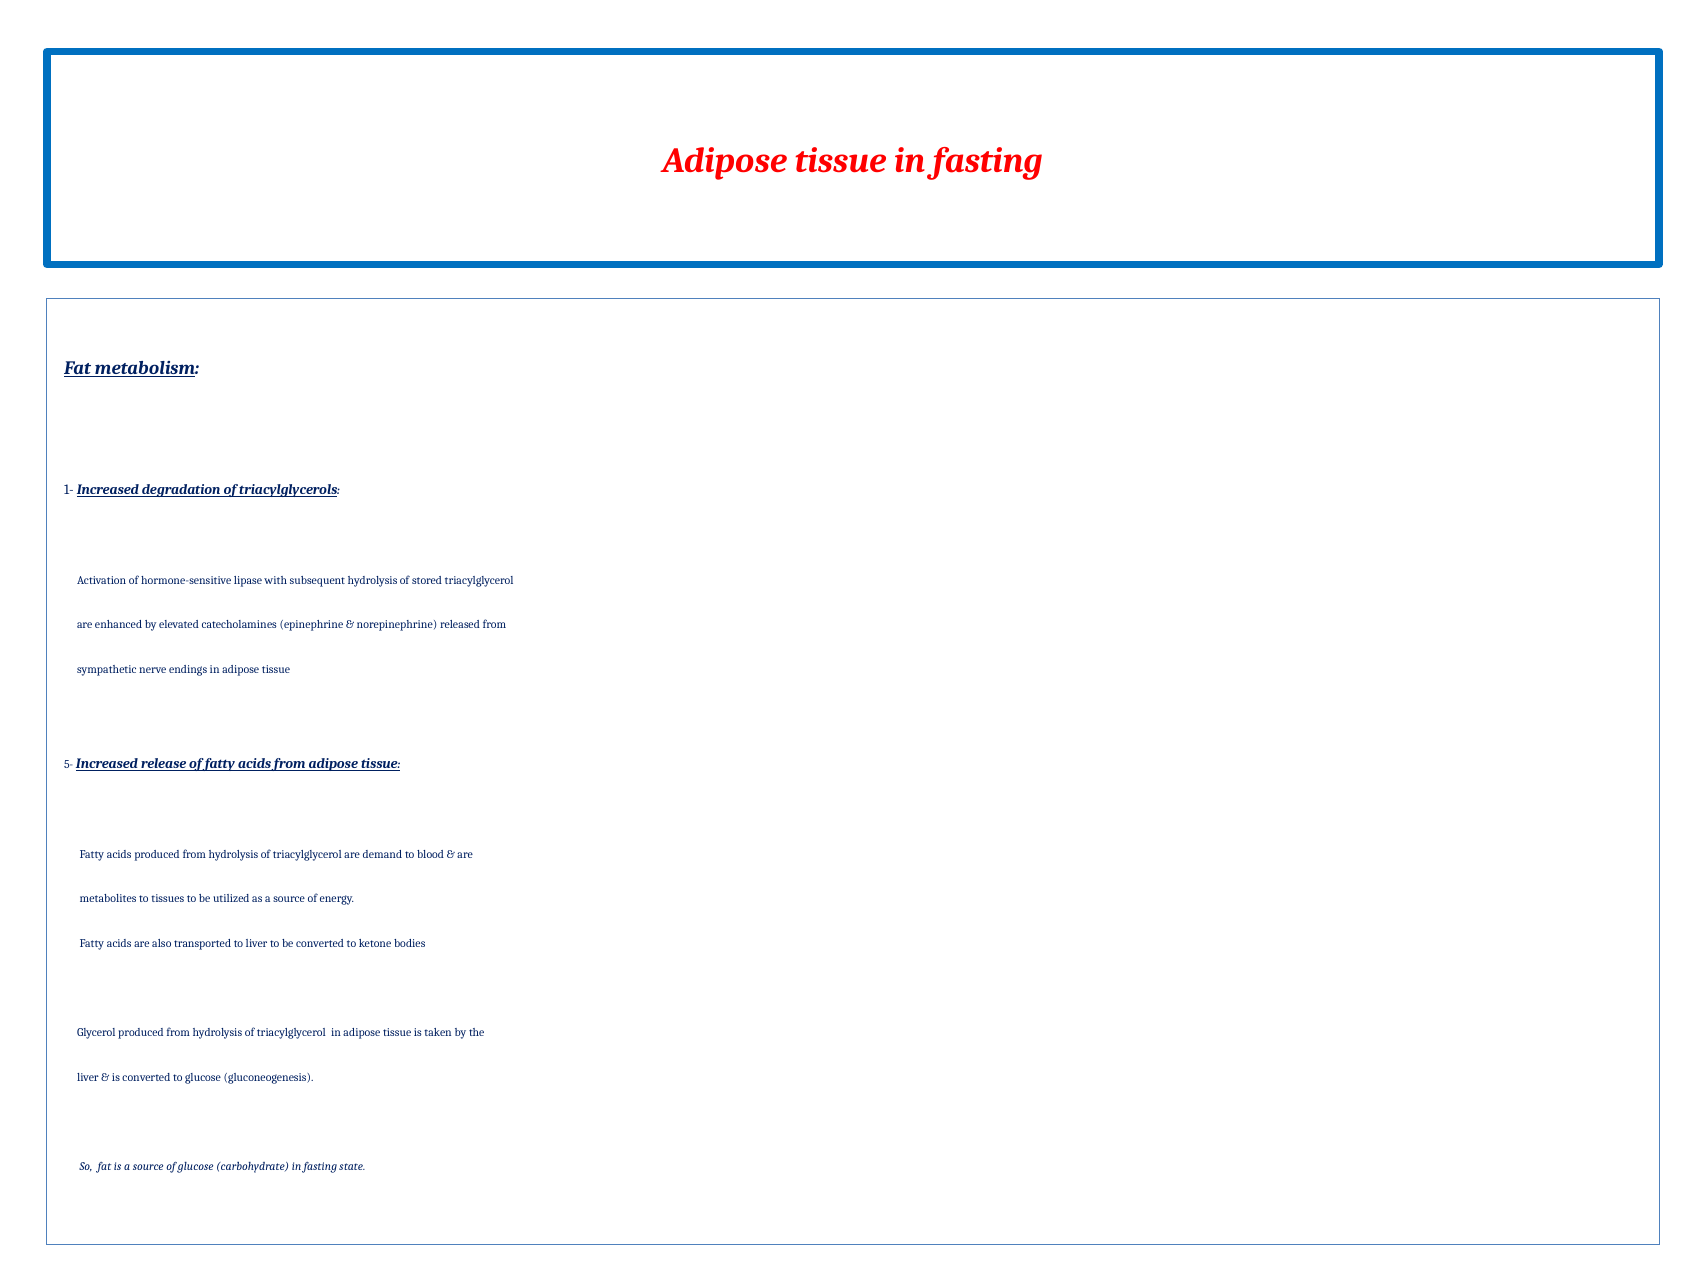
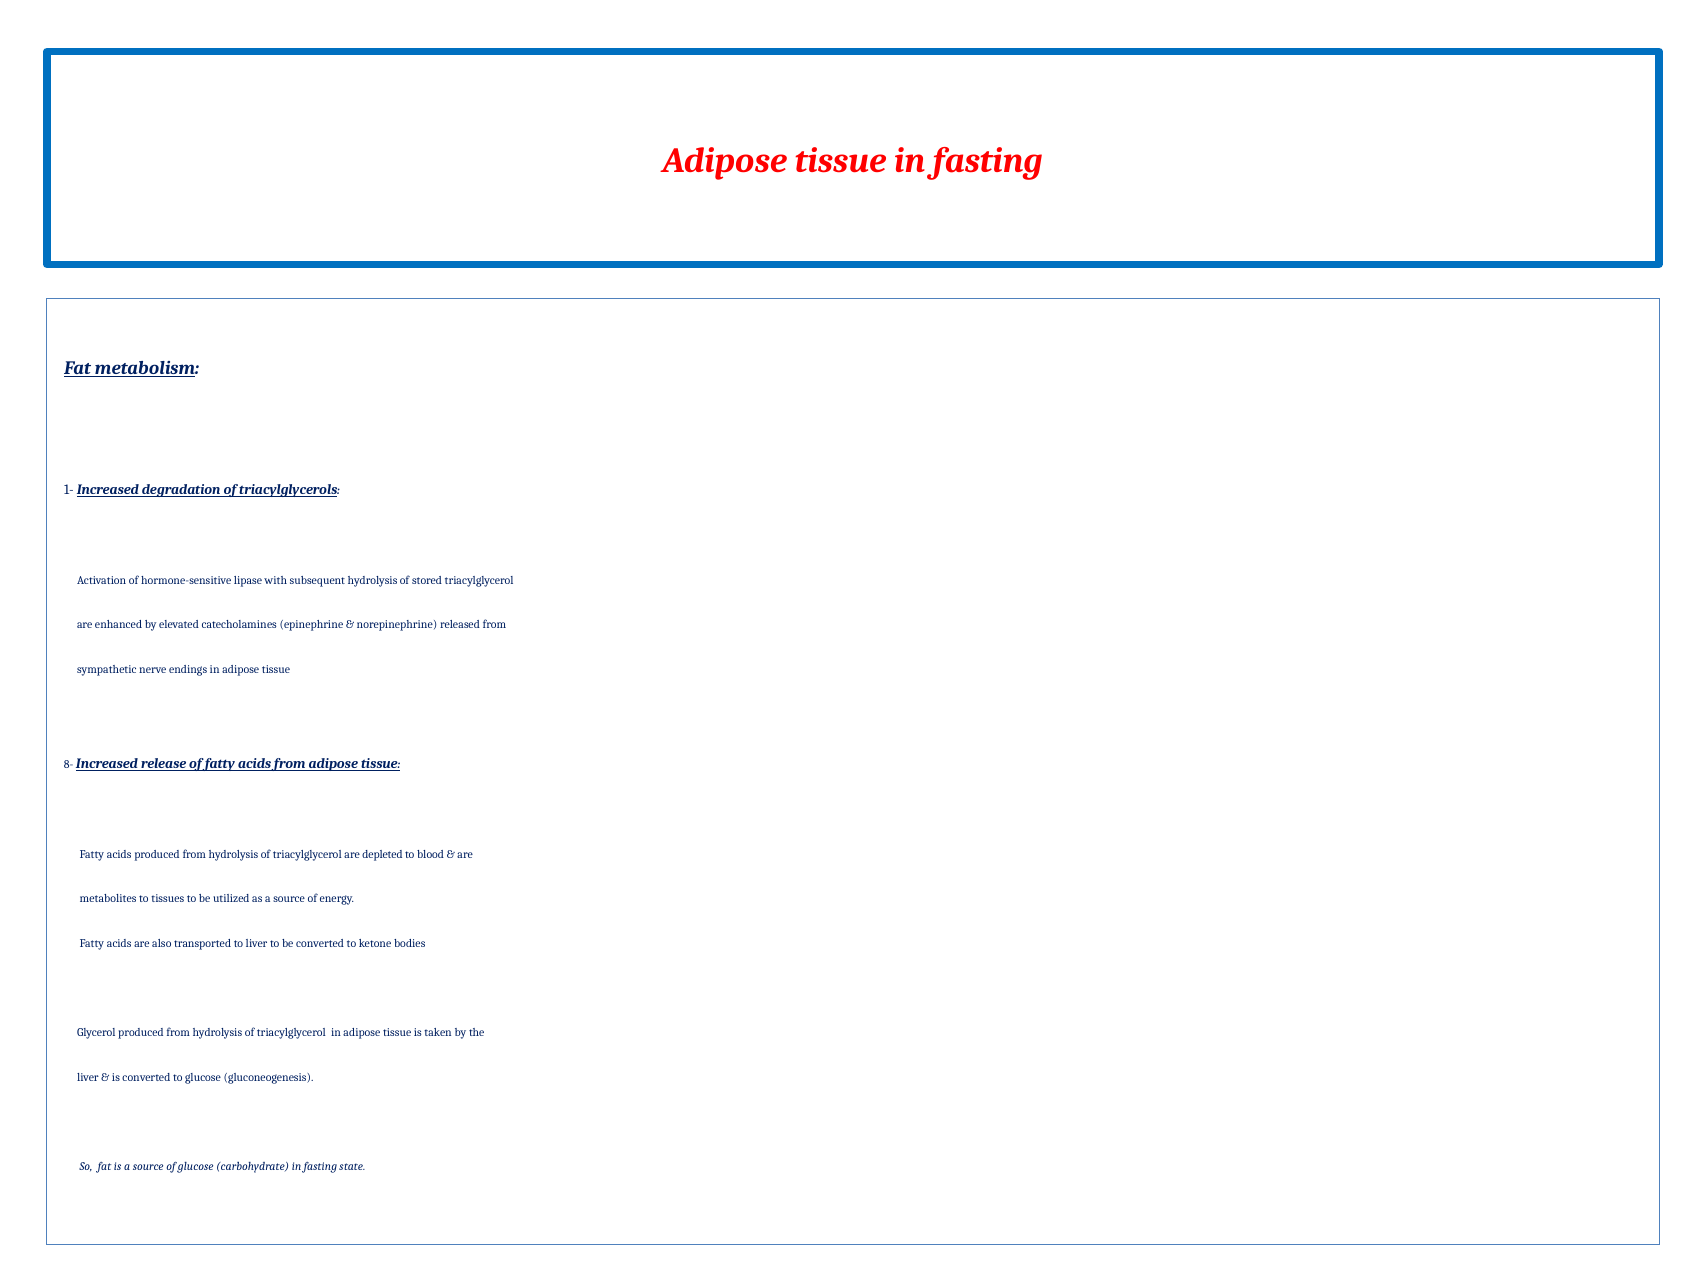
5-: 5- -> 8-
demand: demand -> depleted
